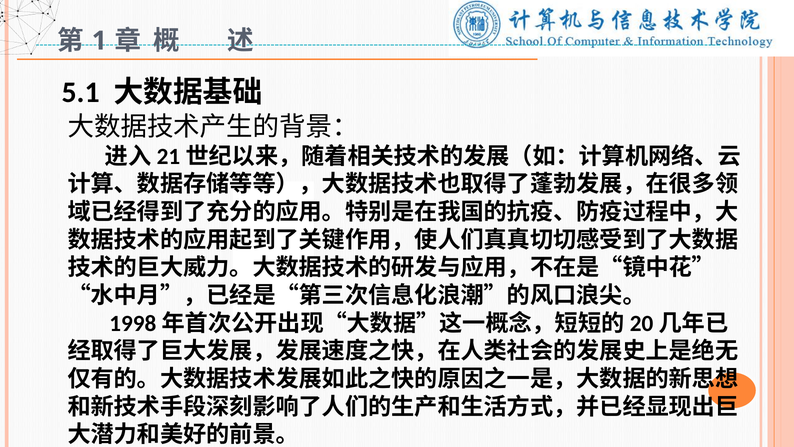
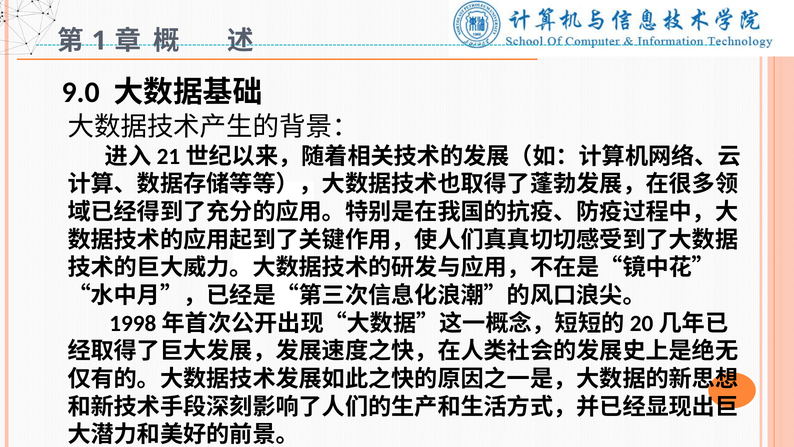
5.1: 5.1 -> 9.0
